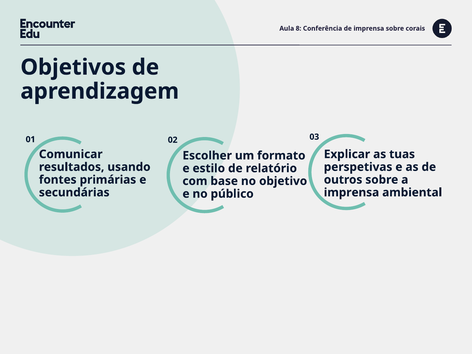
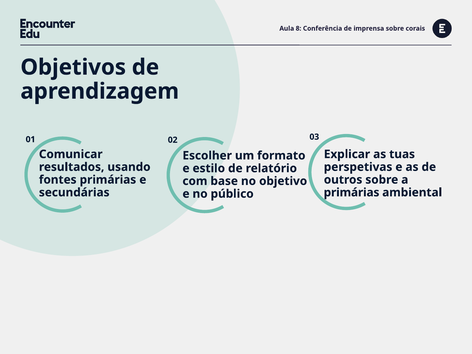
imprensa at (352, 192): imprensa -> primárias
